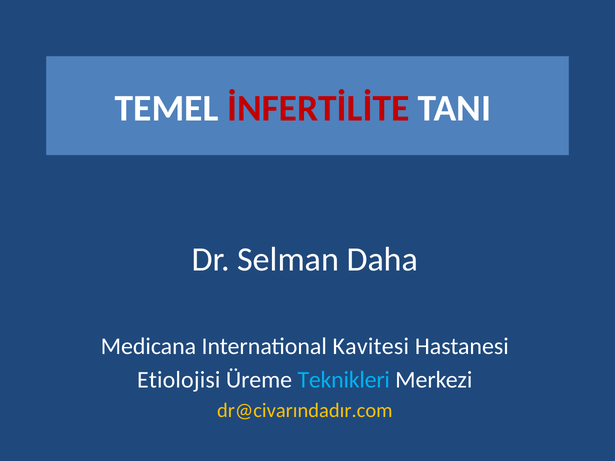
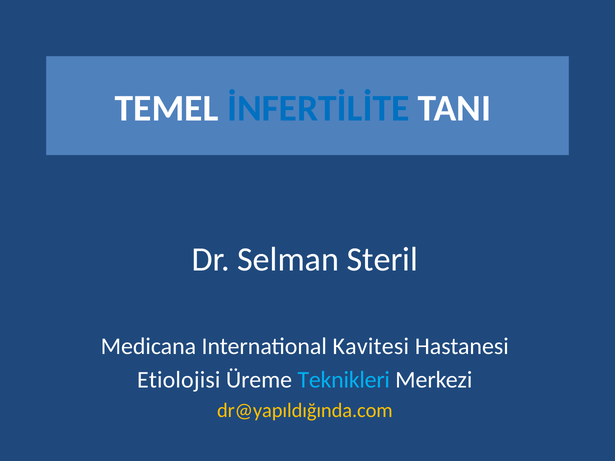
İNFERTİLİTE colour: red -> blue
Daha: Daha -> Steril
dr@civarındadır.com: dr@civarındadır.com -> dr@yapıldığında.com
